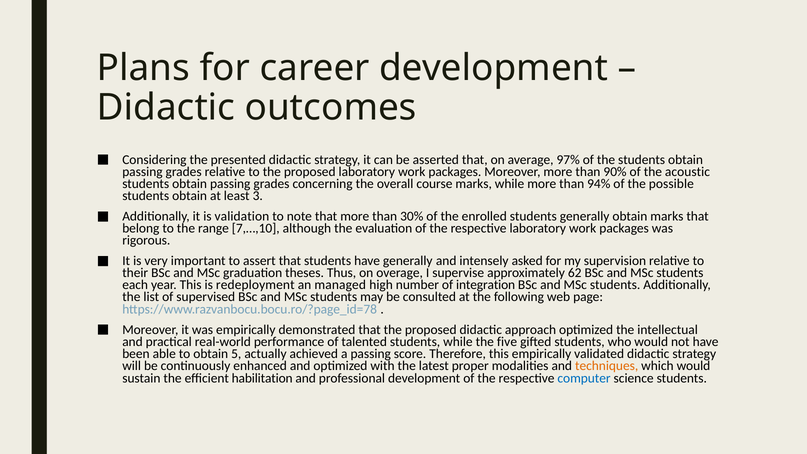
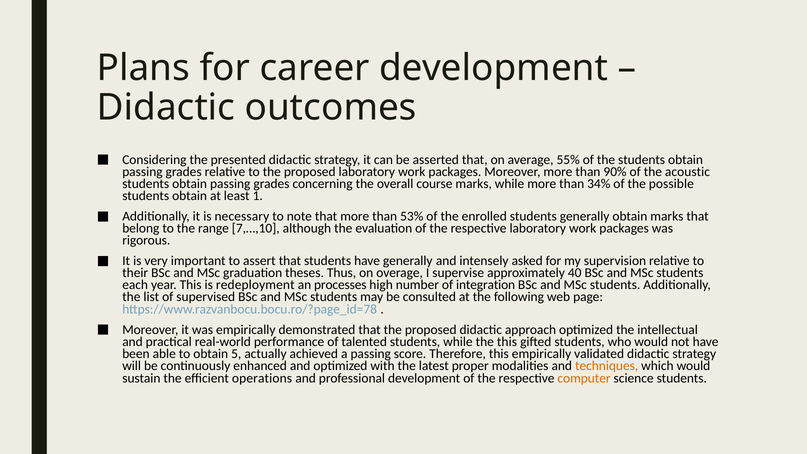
97%: 97% -> 55%
94%: 94% -> 34%
3: 3 -> 1
validation: validation -> necessary
30%: 30% -> 53%
62: 62 -> 40
managed: managed -> processes
the five: five -> this
habilitation: habilitation -> operations
computer colour: blue -> orange
